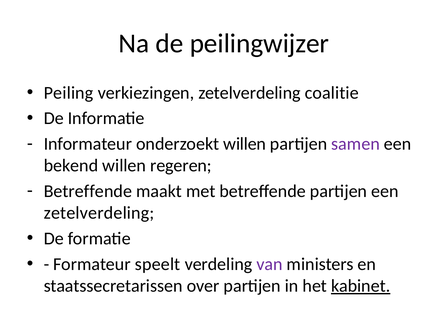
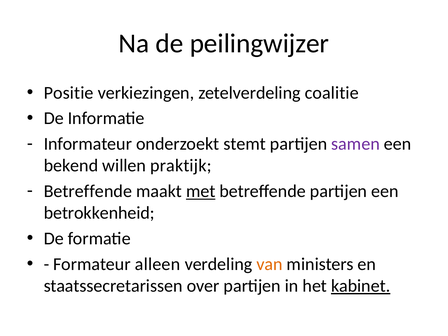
Peiling: Peiling -> Positie
onderzoekt willen: willen -> stemt
regeren: regeren -> praktijk
met underline: none -> present
zetelverdeling at (99, 213): zetelverdeling -> betrokkenheid
speelt: speelt -> alleen
van colour: purple -> orange
